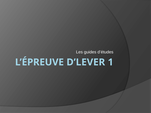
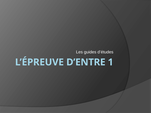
D’LEVER: D’LEVER -> D’ENTRE
